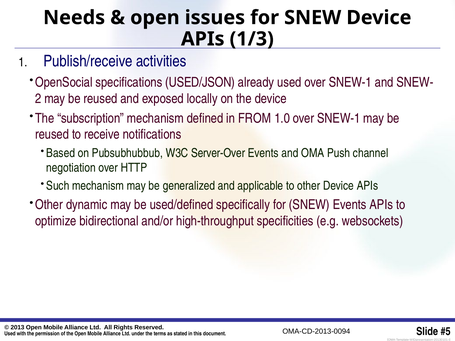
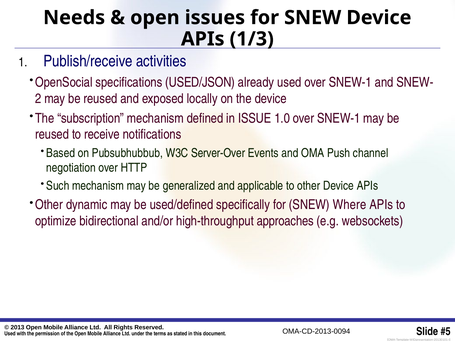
FROM: FROM -> ISSUE
SNEW Events: Events -> Where
specificities: specificities -> approaches
